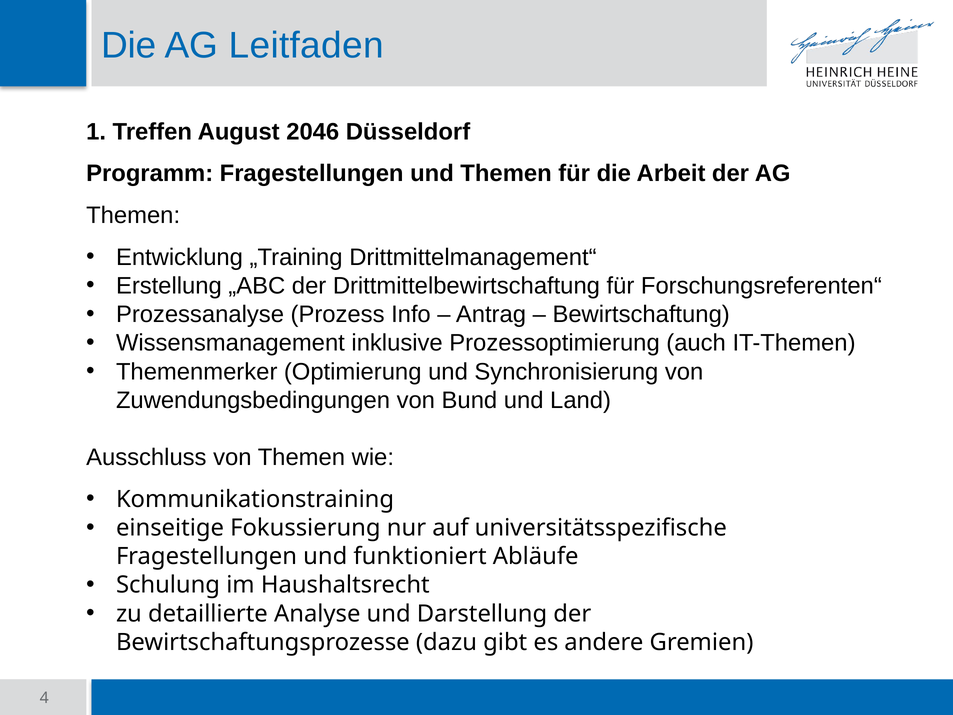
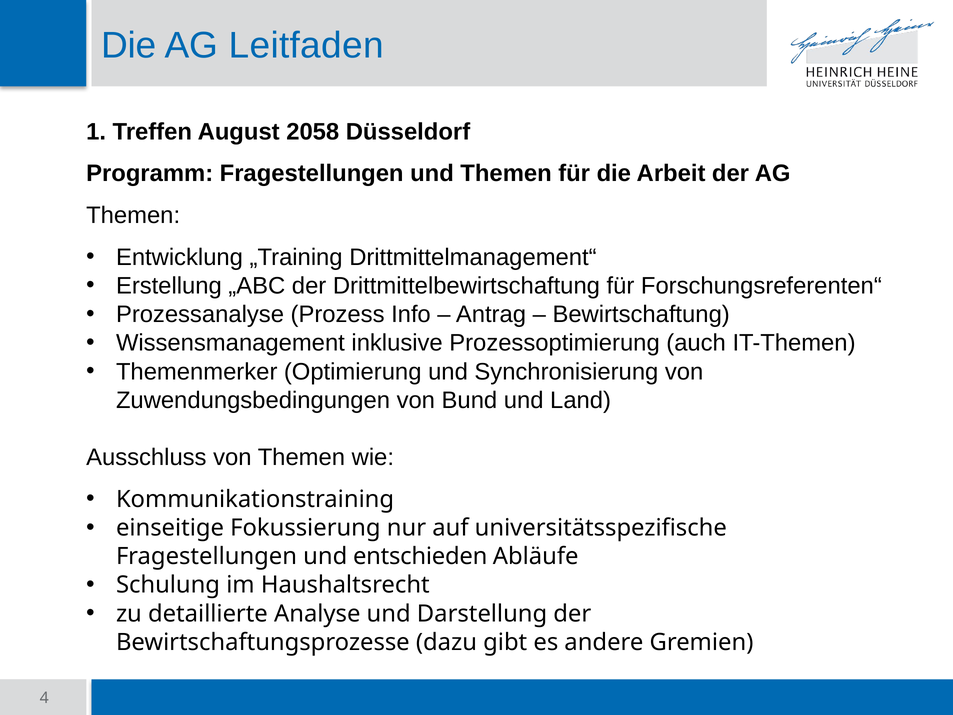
2046: 2046 -> 2058
funktioniert: funktioniert -> entschieden
